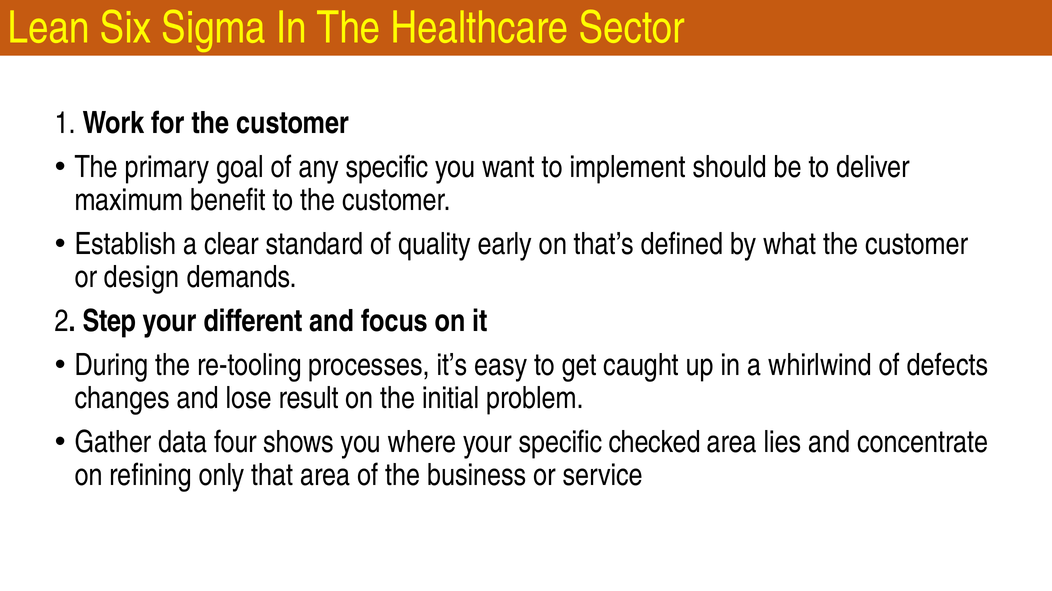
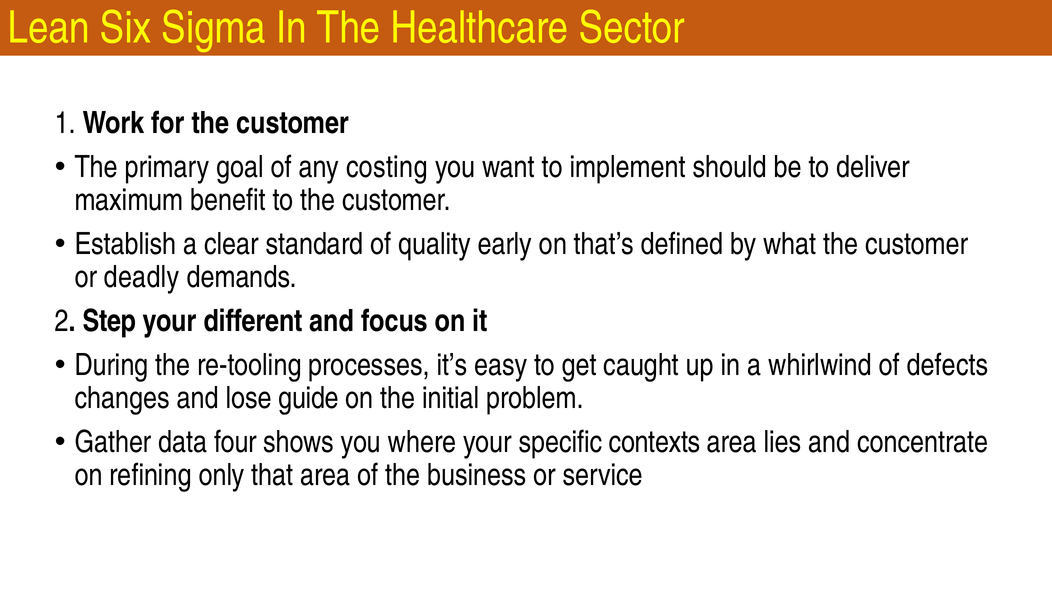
any specific: specific -> costing
design: design -> deadly
result: result -> guide
checked: checked -> contexts
